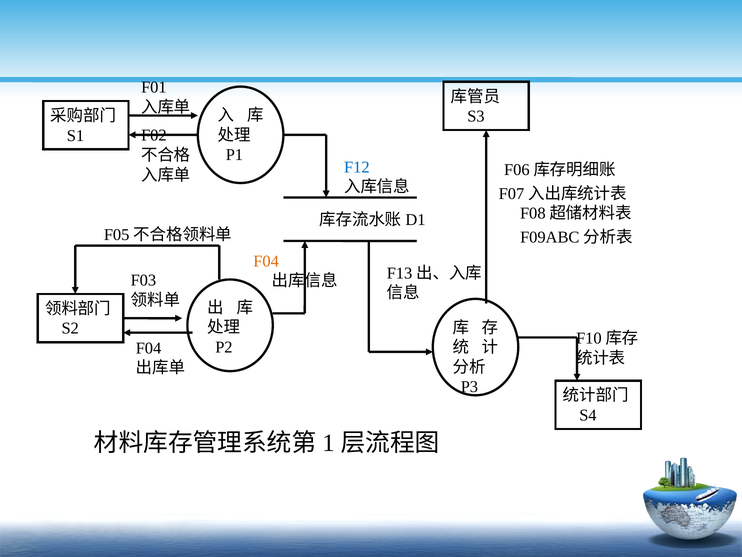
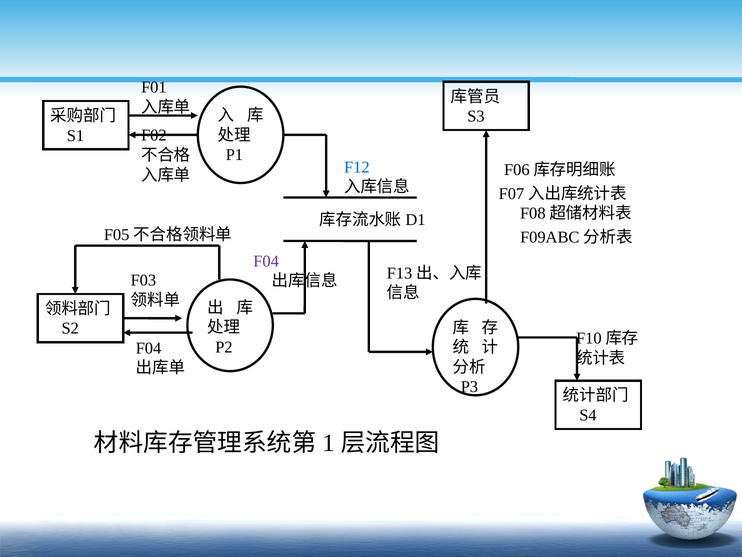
F04 at (266, 261) colour: orange -> purple
